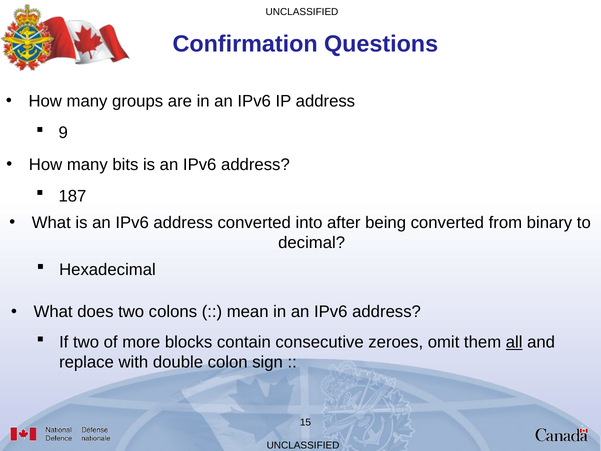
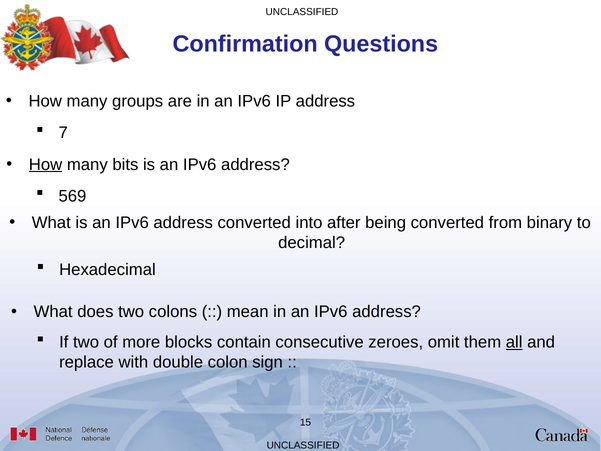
9: 9 -> 7
How at (46, 164) underline: none -> present
187: 187 -> 569
